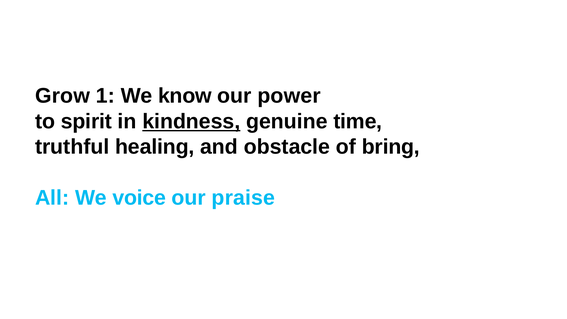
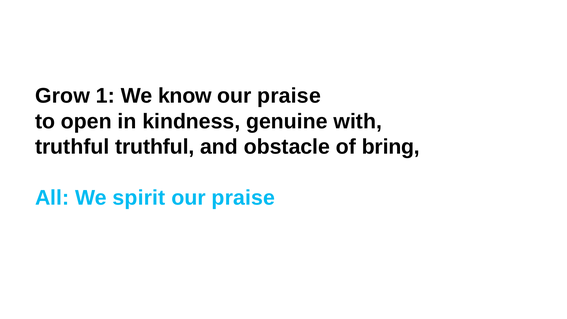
power at (289, 96): power -> praise
spirit: spirit -> open
kindness underline: present -> none
time: time -> with
truthful healing: healing -> truthful
voice: voice -> spirit
